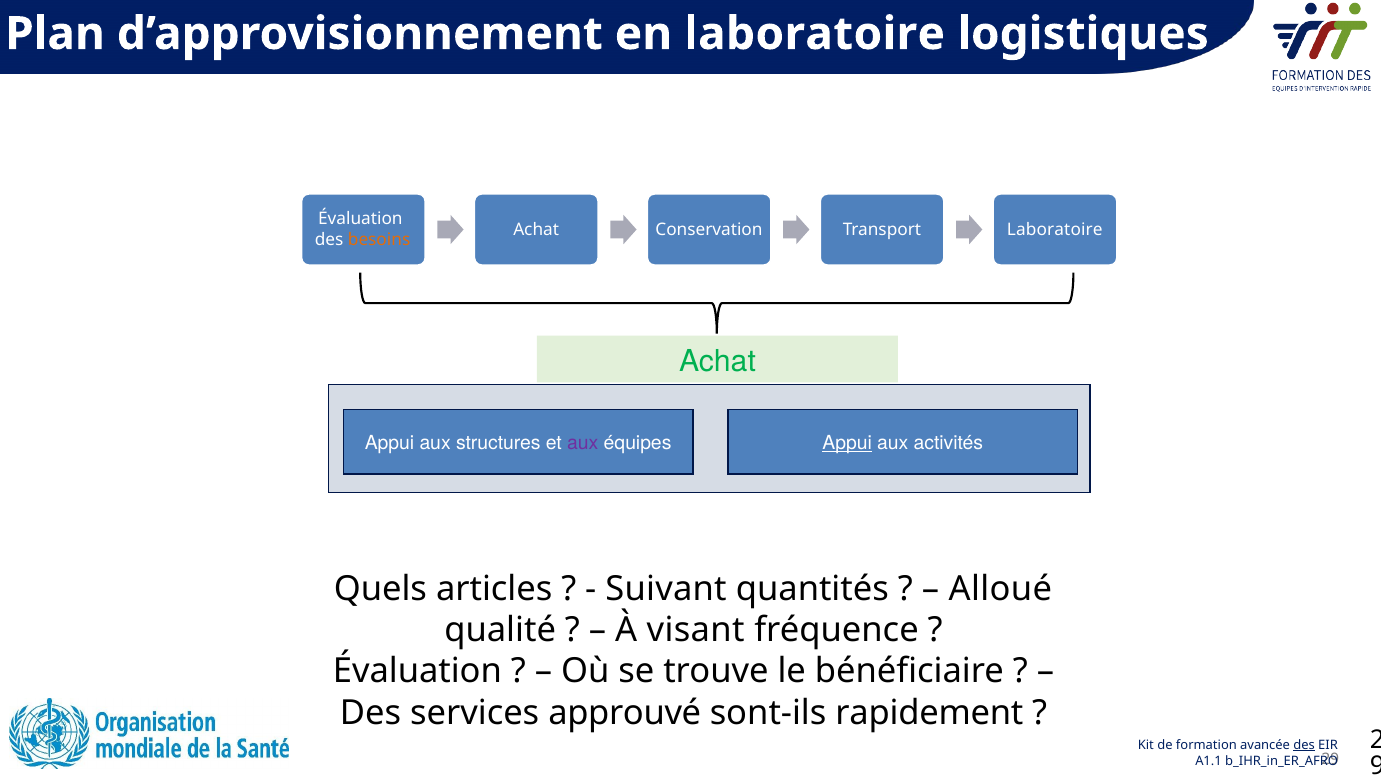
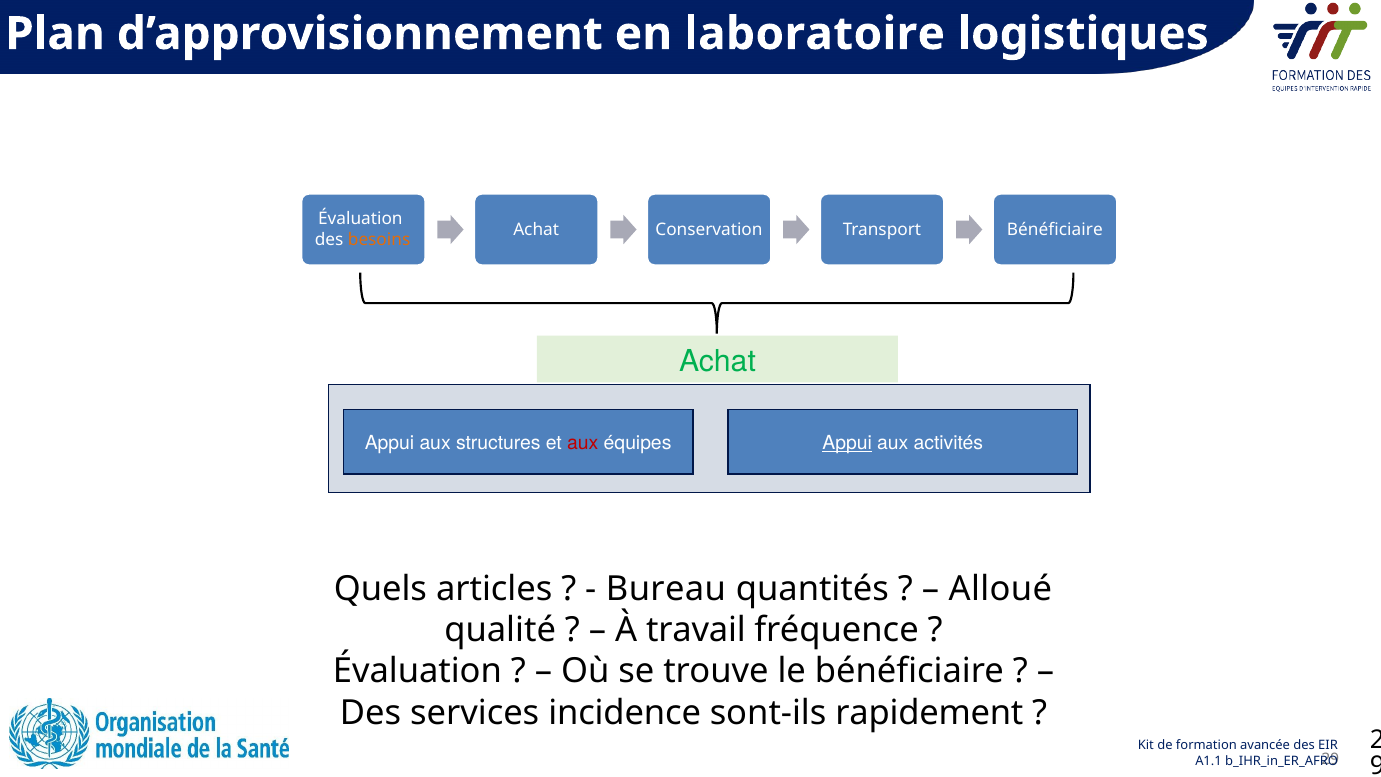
Transport Laboratoire: Laboratoire -> Bénéficiaire
aux at (583, 443) colour: purple -> red
Suivant: Suivant -> Bureau
visant: visant -> travail
approuvé: approuvé -> incidence
des at (1304, 745) underline: present -> none
